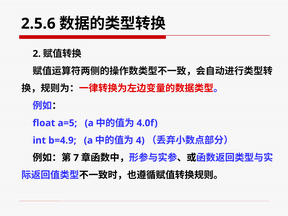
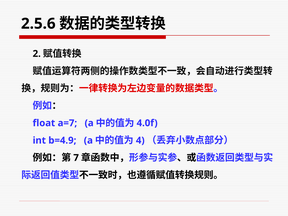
a=5: a=5 -> a=7
